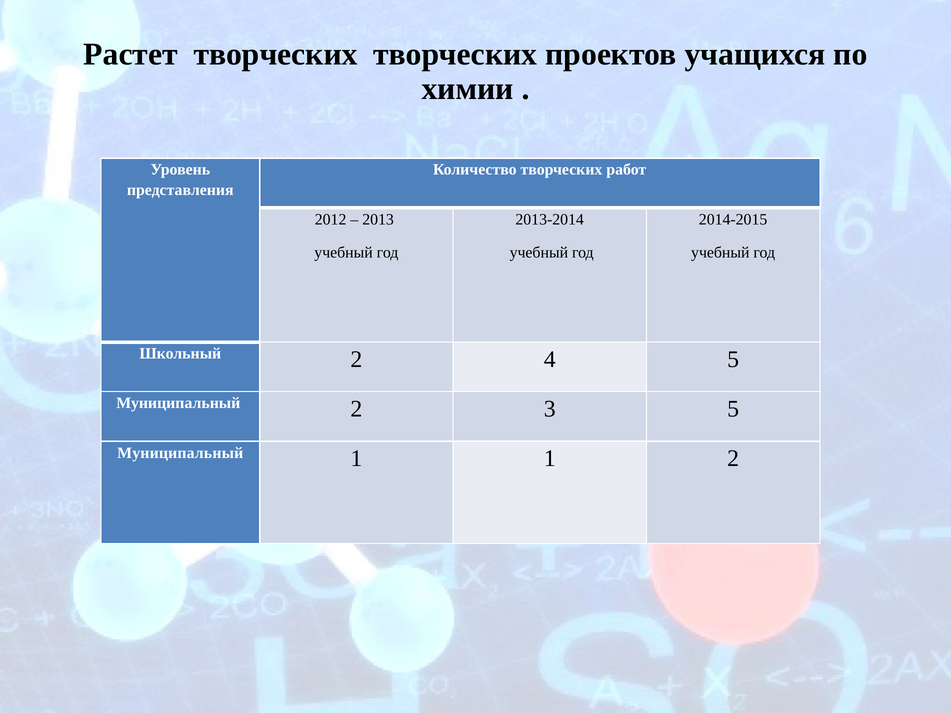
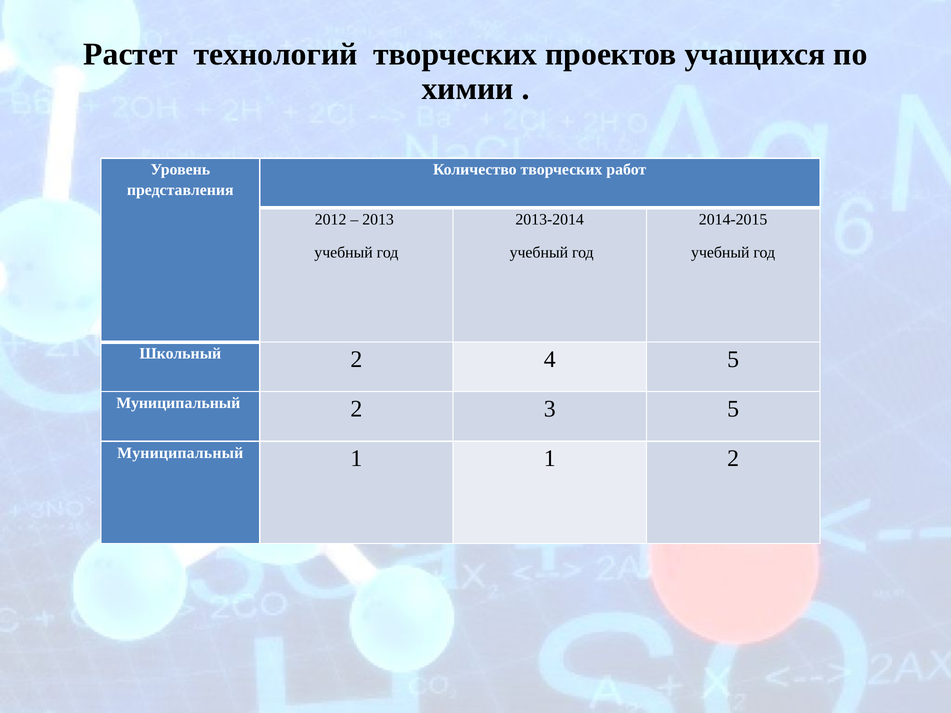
Растет творческих: творческих -> технологий
